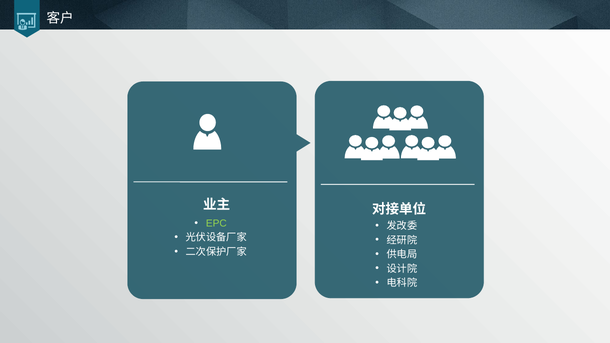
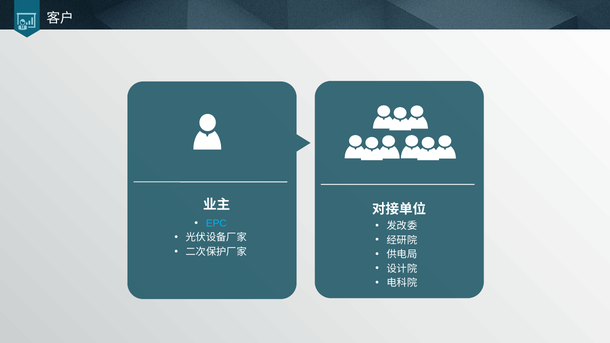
EPC colour: light green -> light blue
